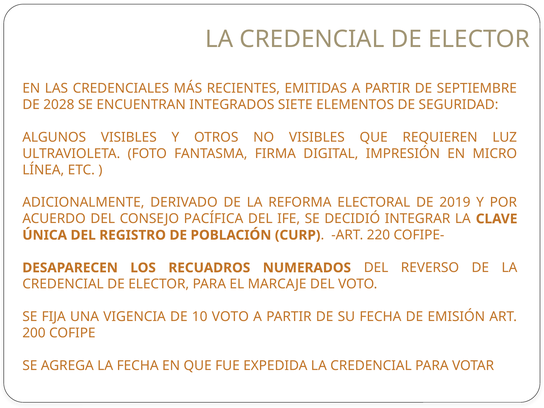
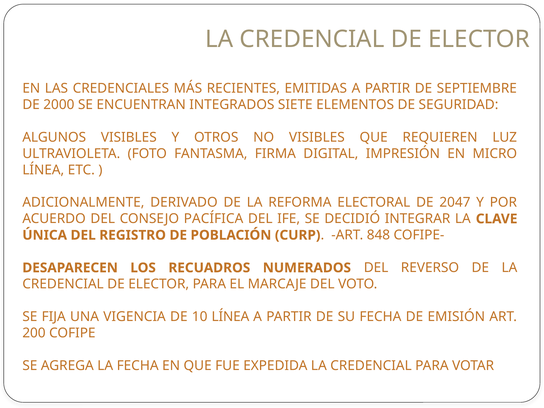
2028: 2028 -> 2000
2019: 2019 -> 2047
220: 220 -> 848
10 VOTO: VOTO -> LÍNEA
